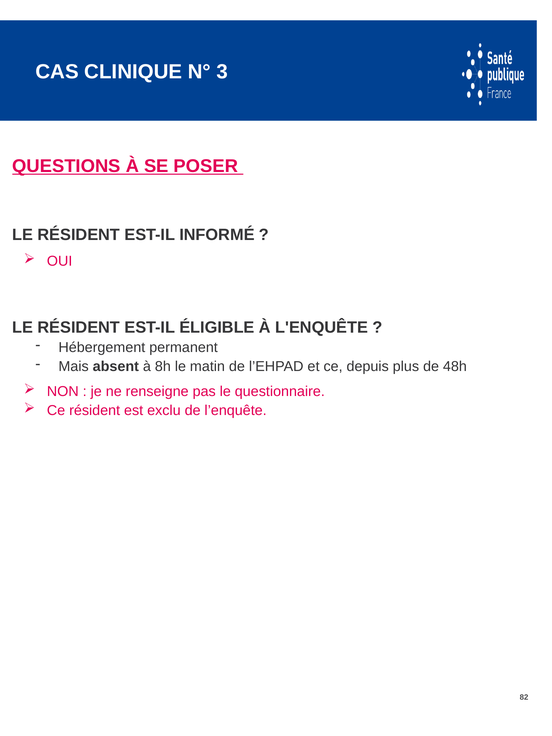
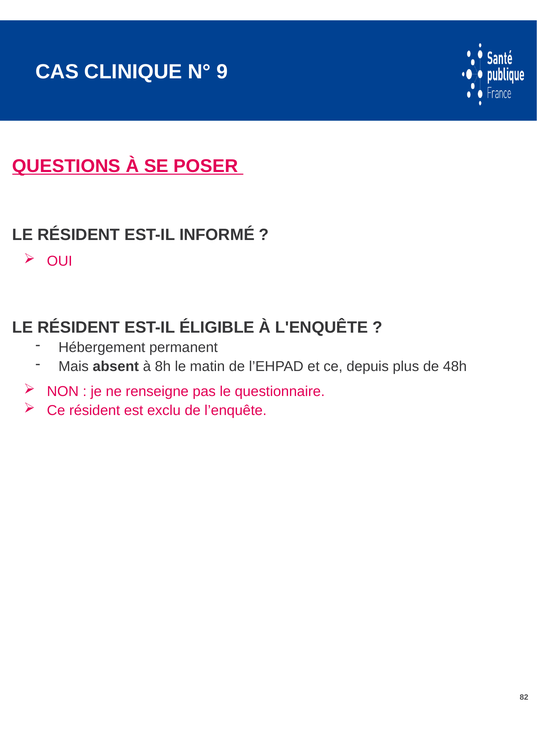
3: 3 -> 9
